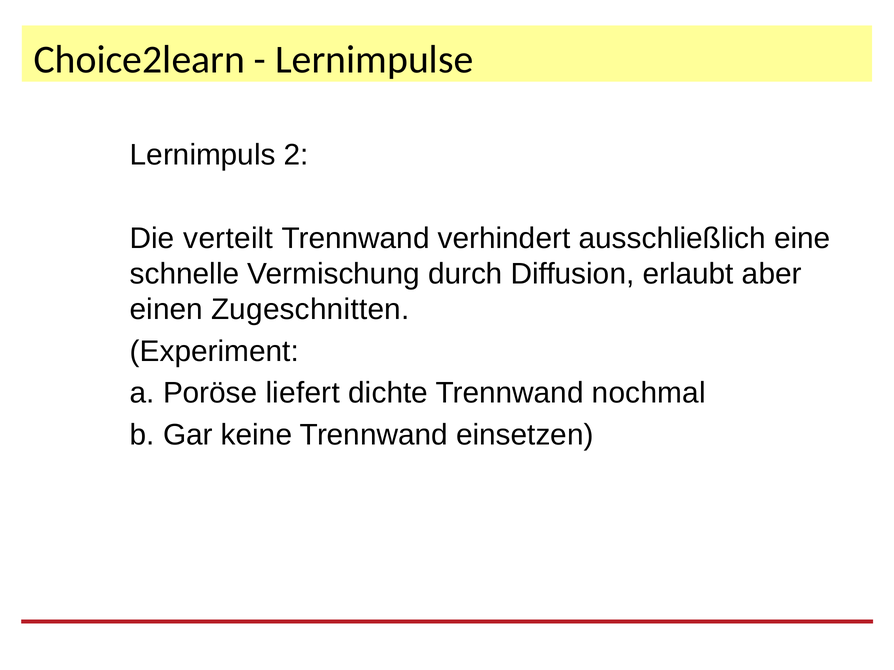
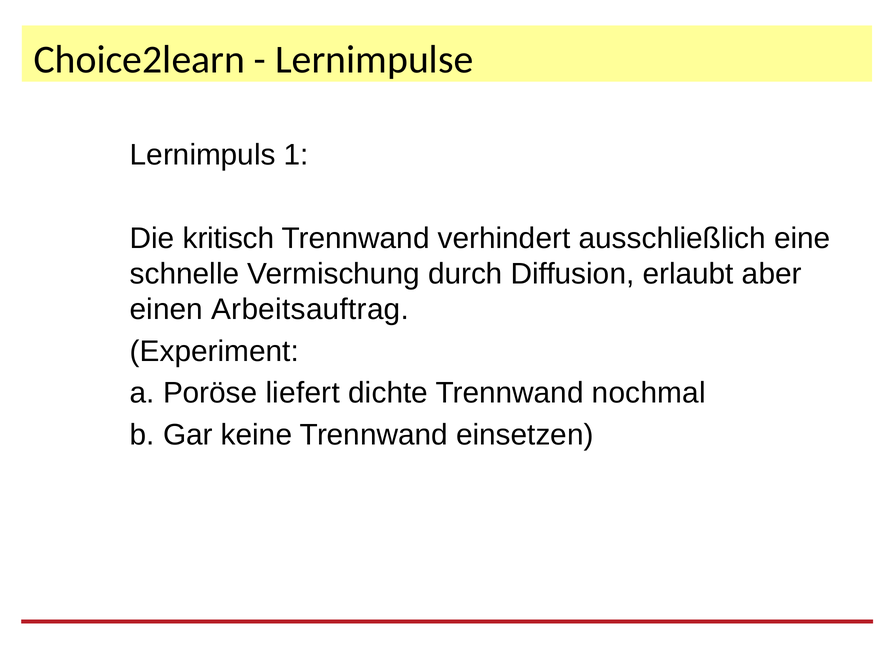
2: 2 -> 1
verteilt: verteilt -> kritisch
Zugeschnitten: Zugeschnitten -> Arbeitsauftrag
